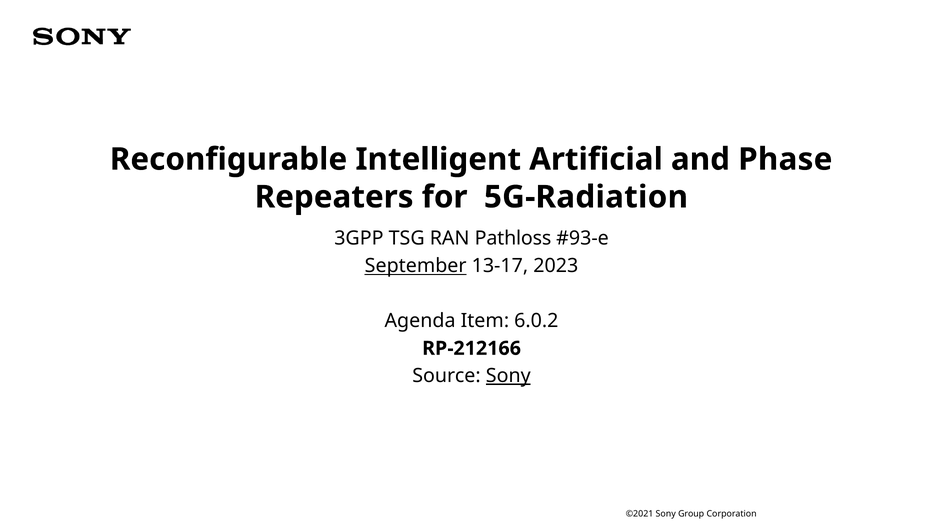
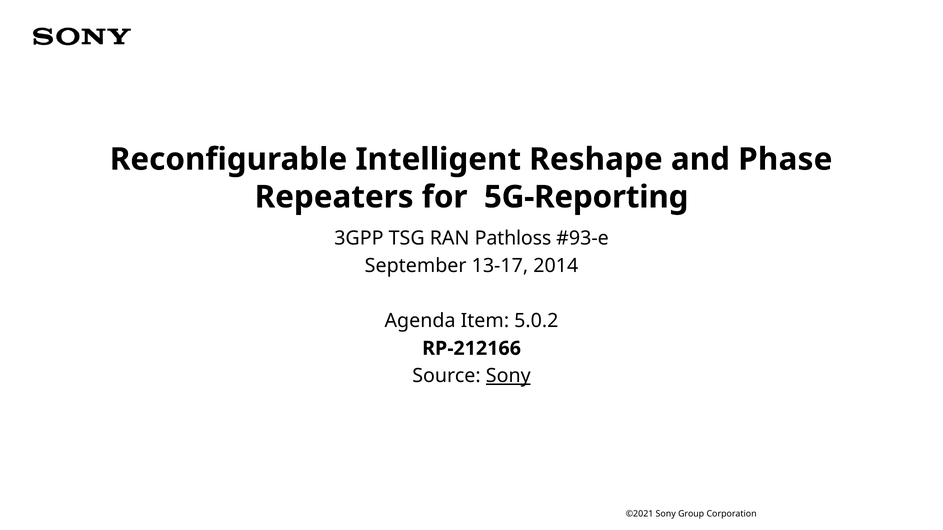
Artificial: Artificial -> Reshape
5G-Radiation: 5G-Radiation -> 5G-Reporting
September underline: present -> none
2023: 2023 -> 2014
6.0.2: 6.0.2 -> 5.0.2
